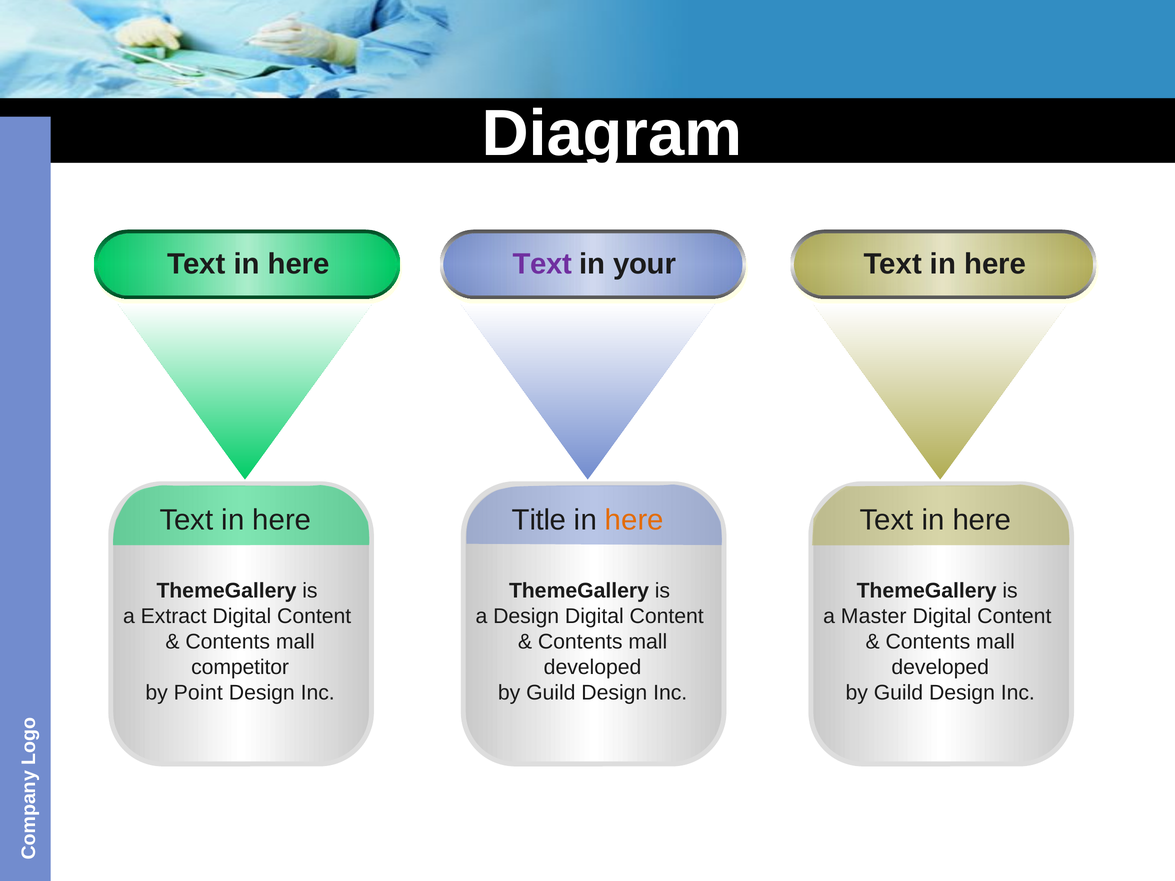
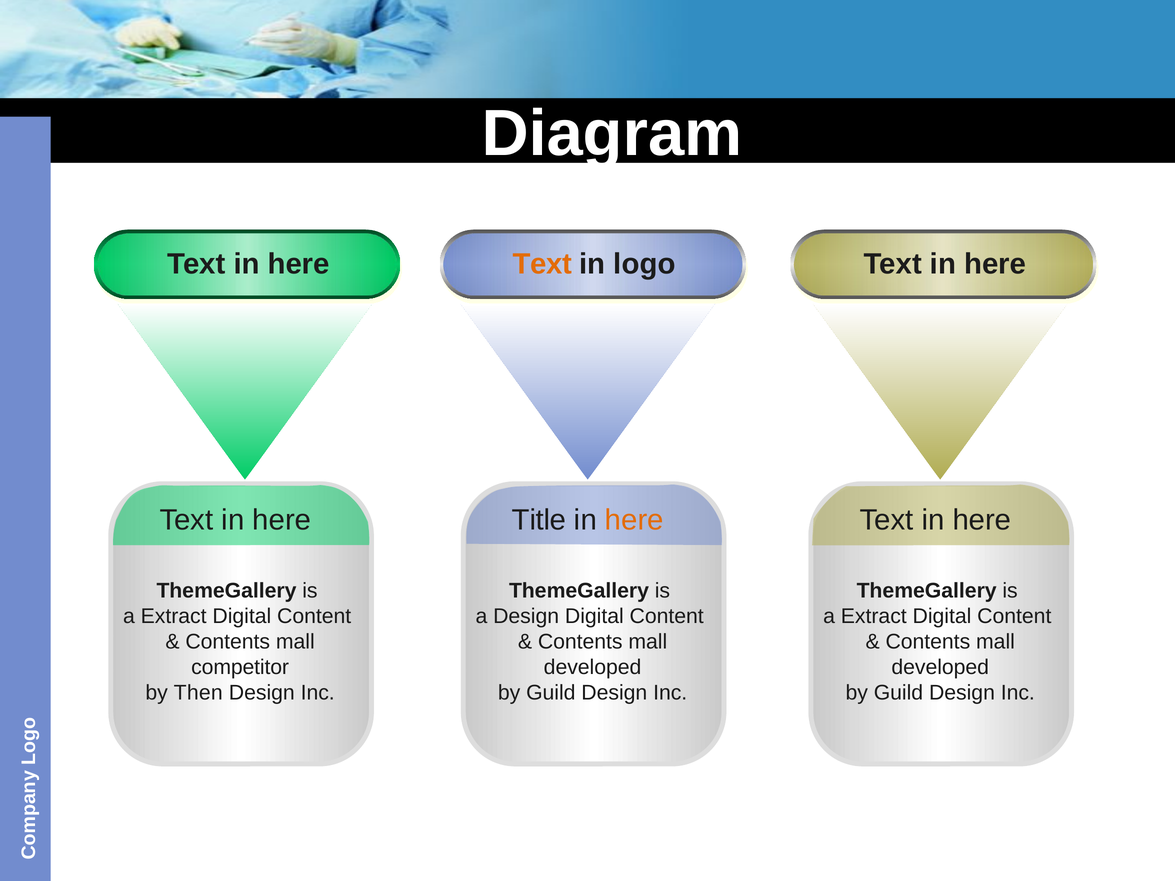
Text at (542, 264) colour: purple -> orange
your: your -> logo
Master at (874, 616): Master -> Extract
Point: Point -> Then
